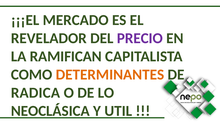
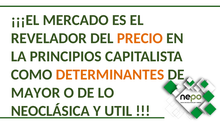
PRECIO colour: purple -> orange
RAMIFICAN: RAMIFICAN -> PRINCIPIOS
RADICA: RADICA -> MAYOR
